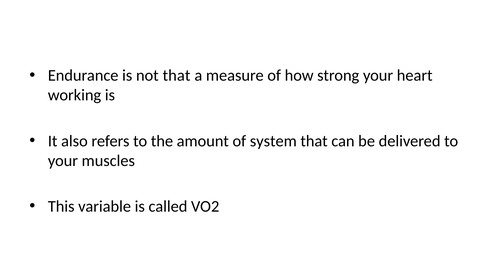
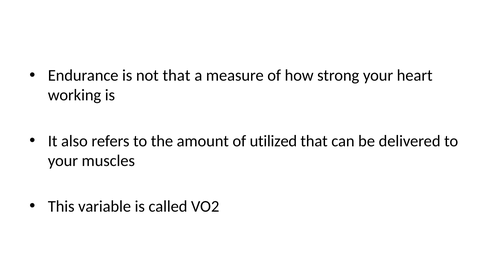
system: system -> utilized
